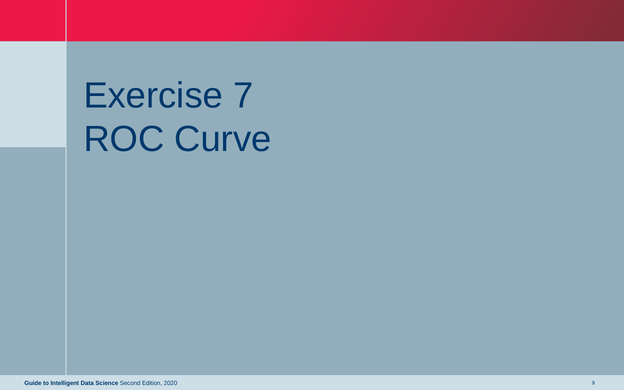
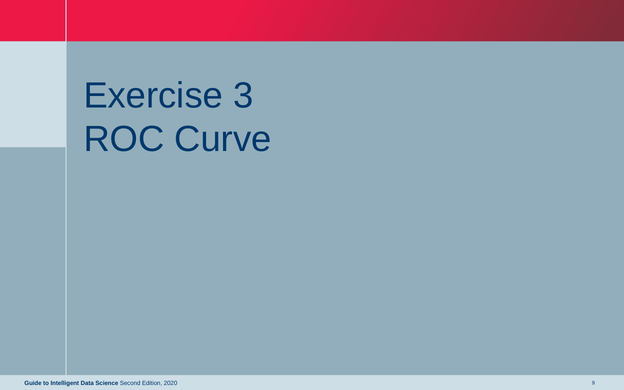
7: 7 -> 3
